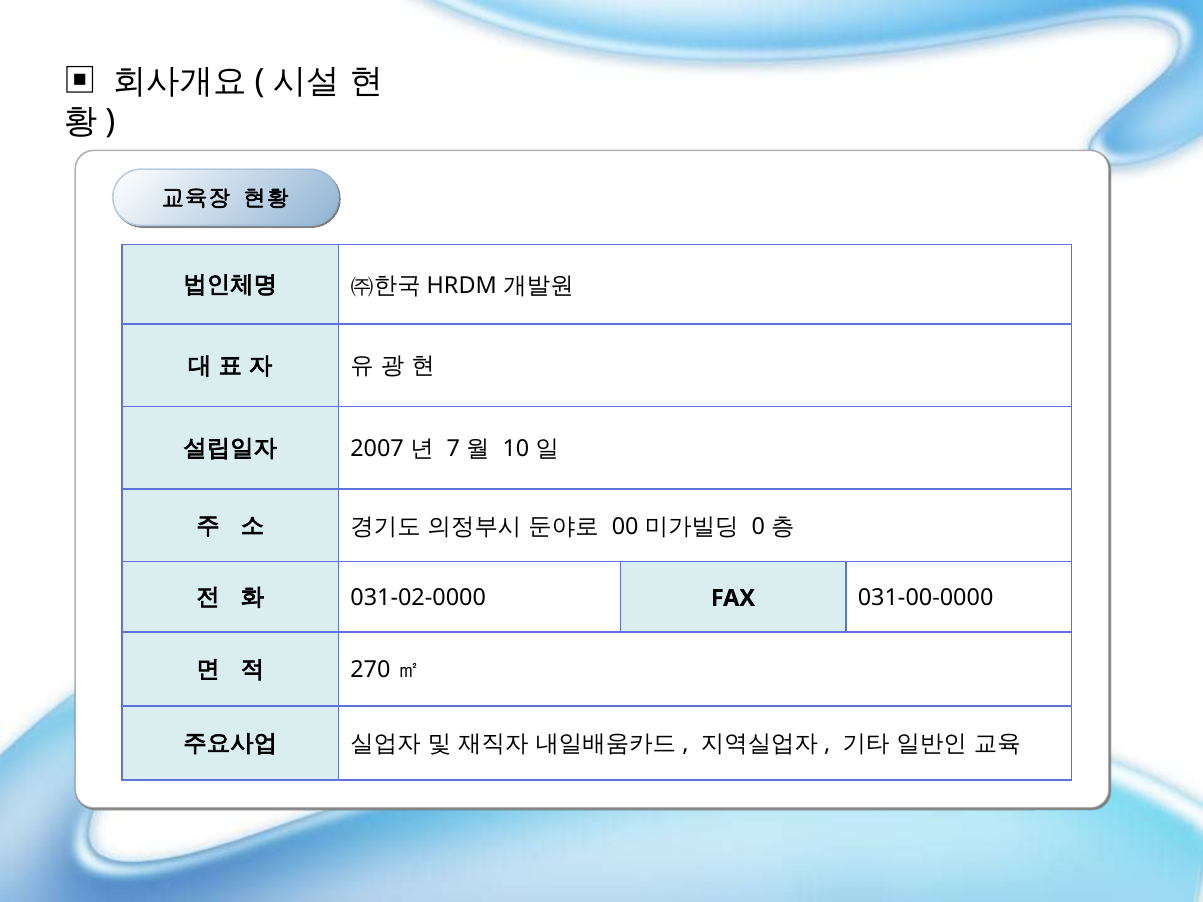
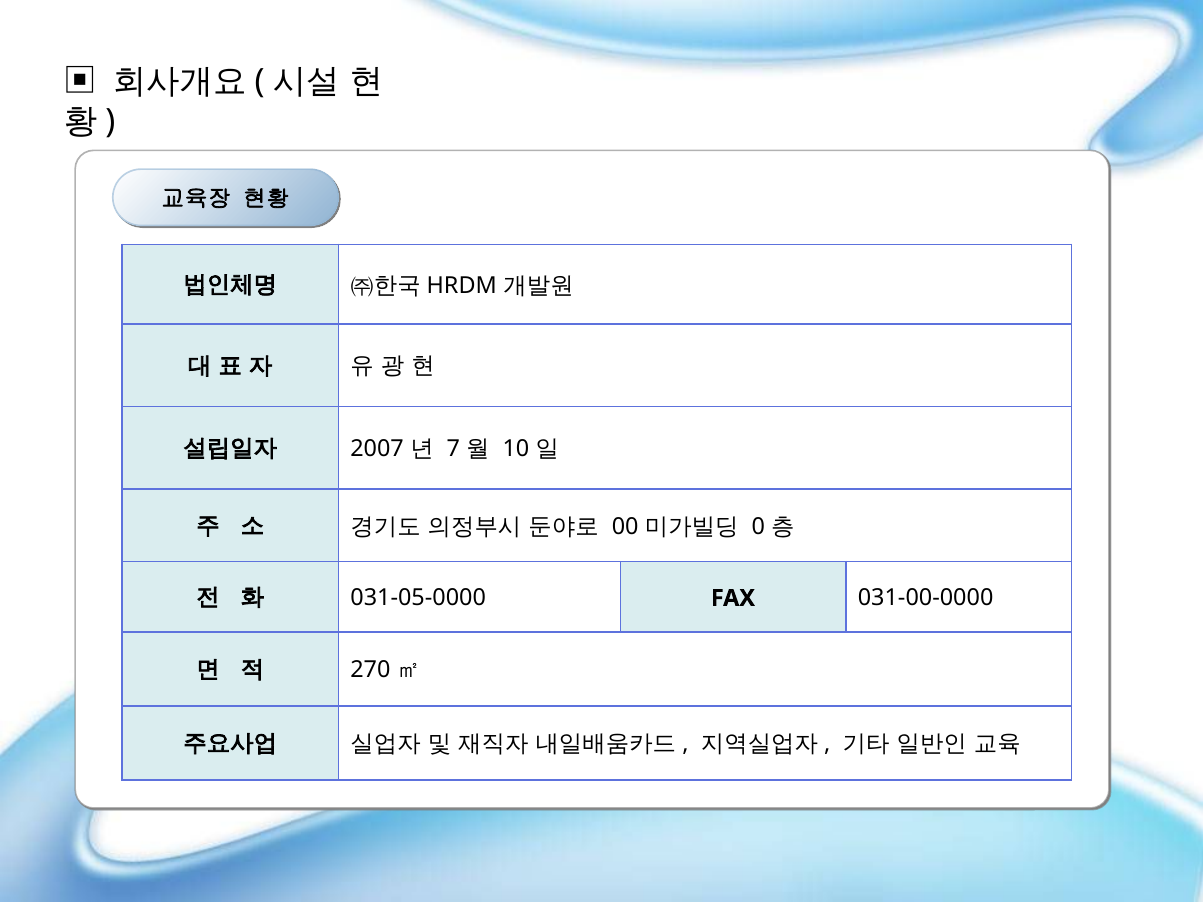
031-02-0000: 031-02-0000 -> 031-05-0000
